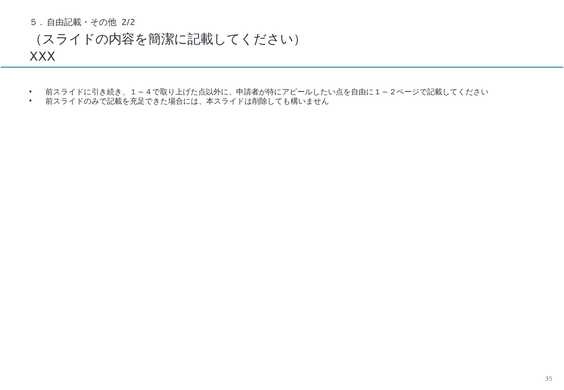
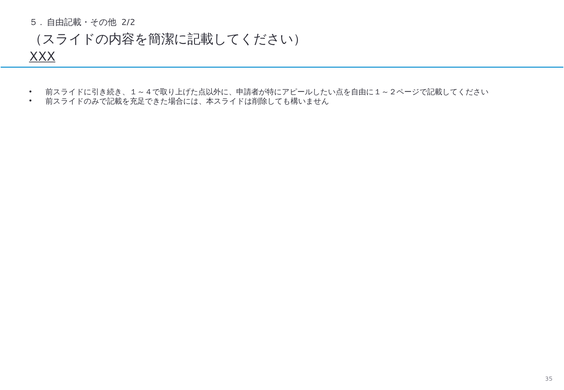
XXX underline: none -> present
